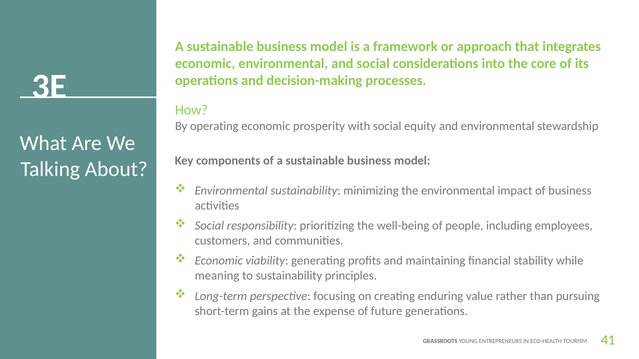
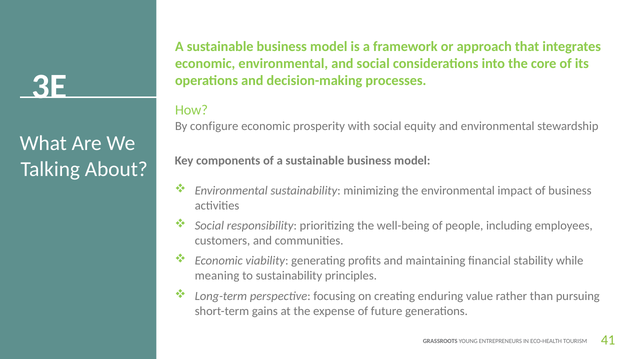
operating: operating -> configure
